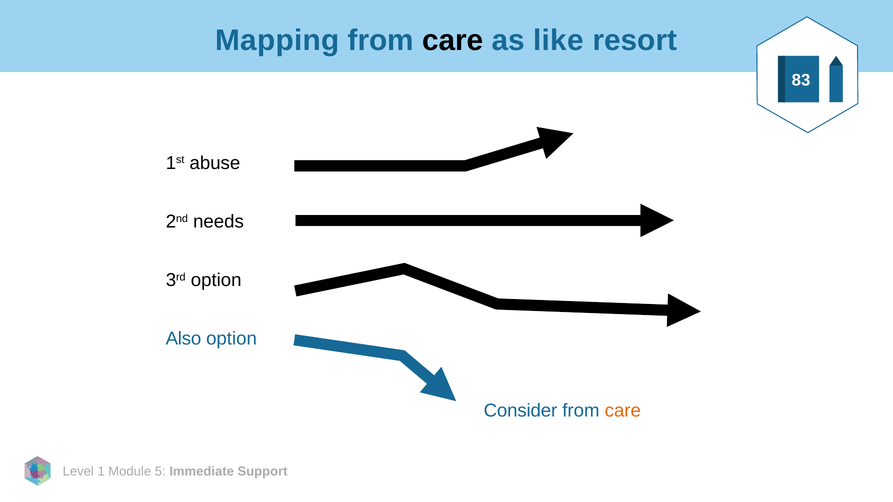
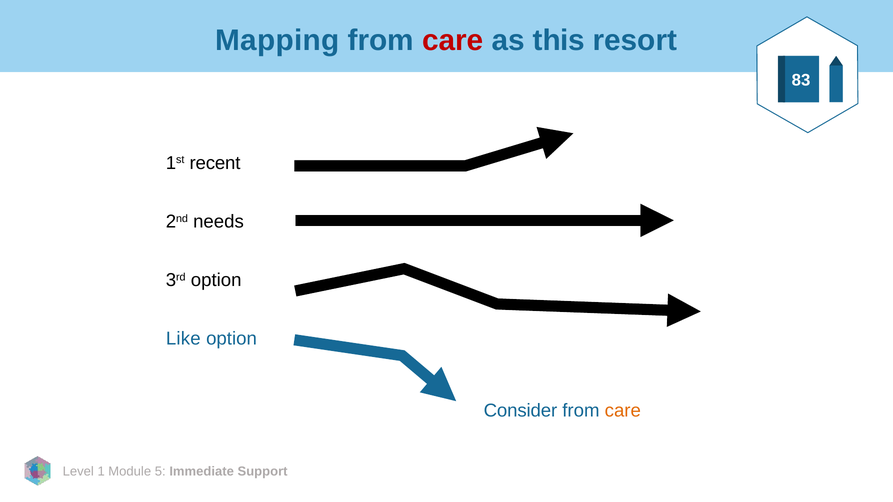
care at (453, 40) colour: black -> red
like: like -> this
abuse: abuse -> recent
Also: Also -> Like
